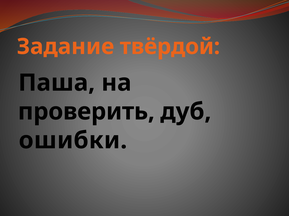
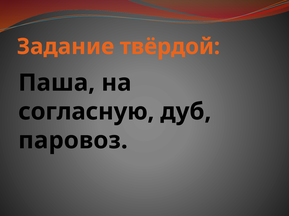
проверить: проверить -> согласную
ошибки: ошибки -> паровоз
